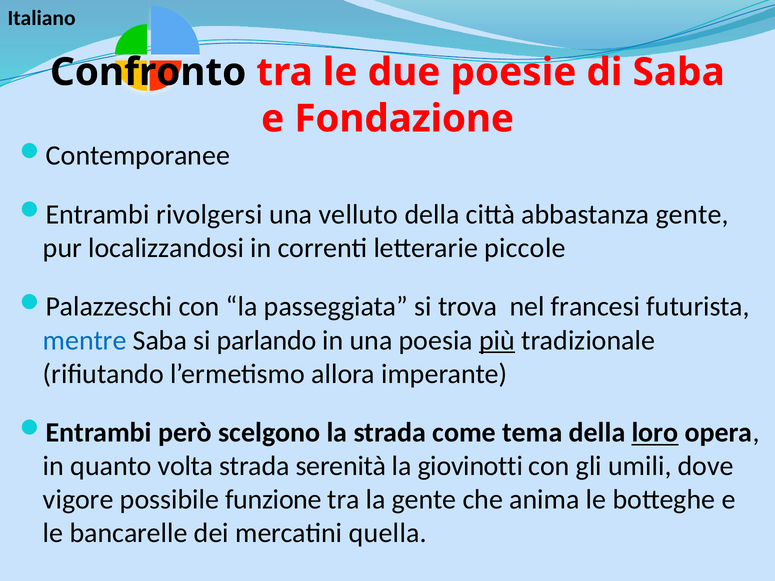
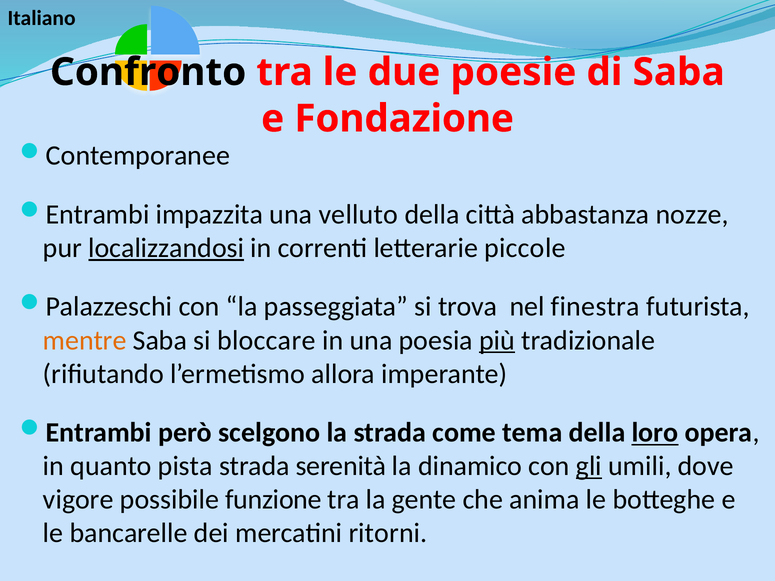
rivolgersi: rivolgersi -> impazzita
abbastanza gente: gente -> nozze
localizzandosi underline: none -> present
francesi: francesi -> finestra
mentre colour: blue -> orange
parlando: parlando -> bloccare
volta: volta -> pista
giovinotti: giovinotti -> dinamico
gli underline: none -> present
quella: quella -> ritorni
